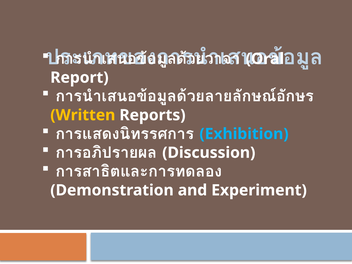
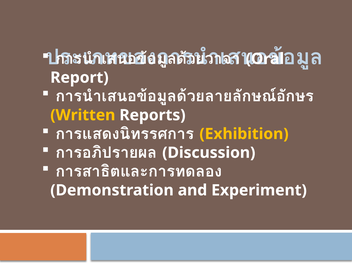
Exhibition colour: light blue -> yellow
